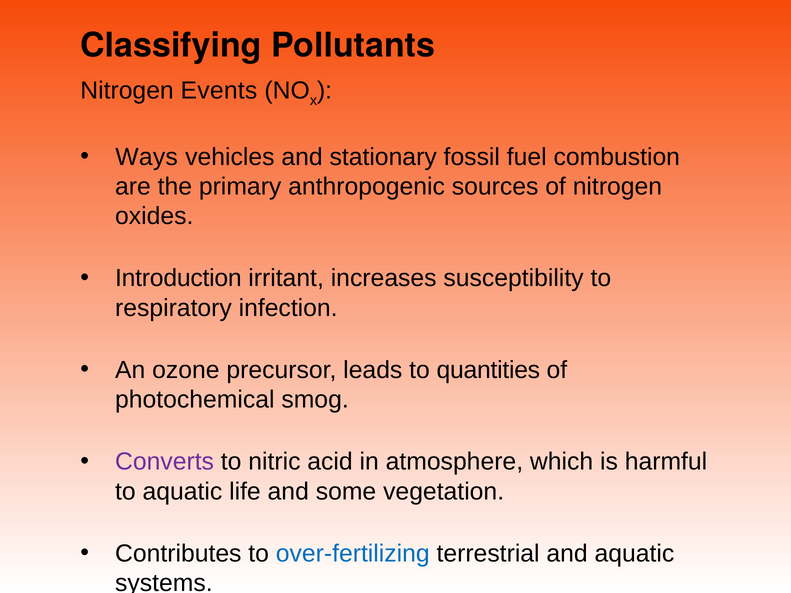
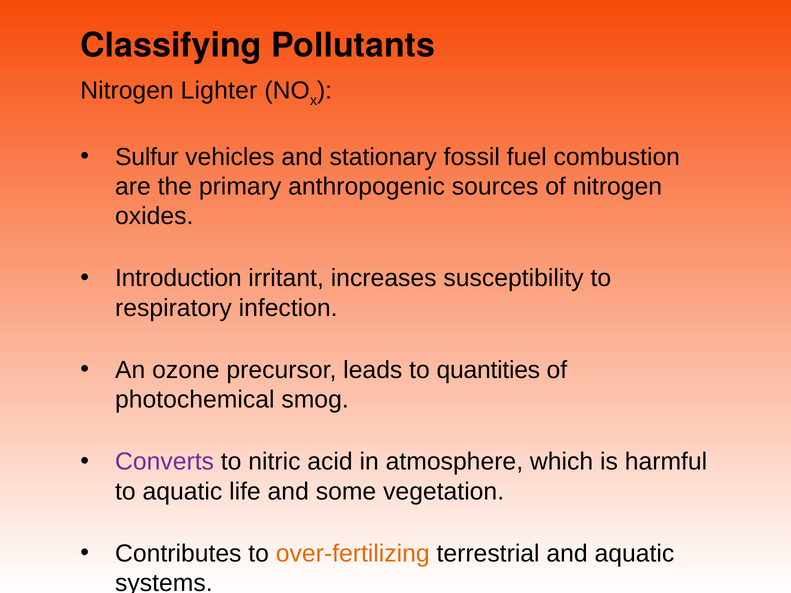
Events: Events -> Lighter
Ways: Ways -> Sulfur
over-fertilizing colour: blue -> orange
